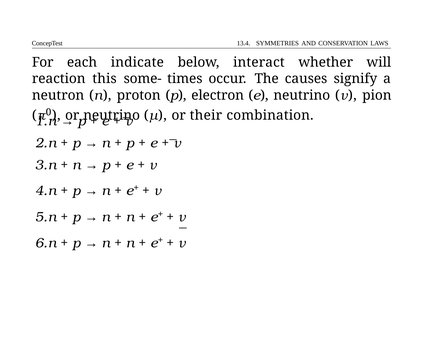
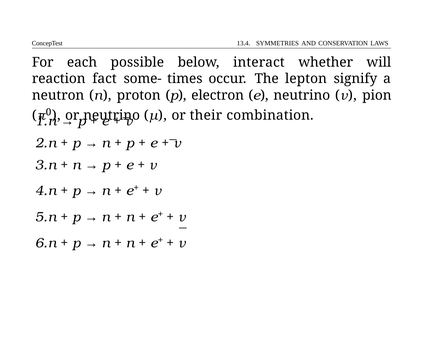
indicate: indicate -> possible
this: this -> fact
causes: causes -> lepton
